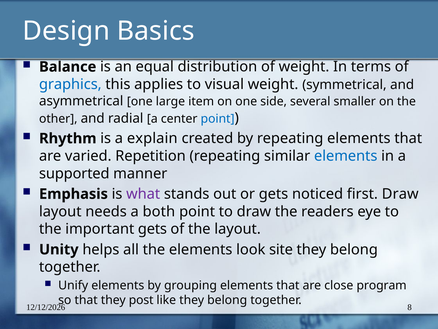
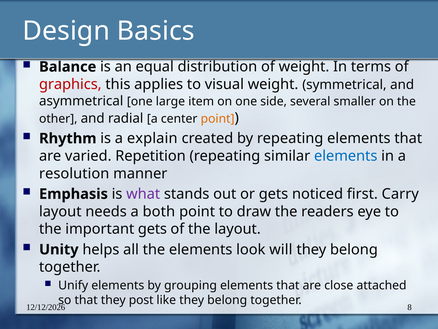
graphics colour: blue -> red
point at (218, 119) colour: blue -> orange
supported: supported -> resolution
first Draw: Draw -> Carry
site: site -> will
program: program -> attached
